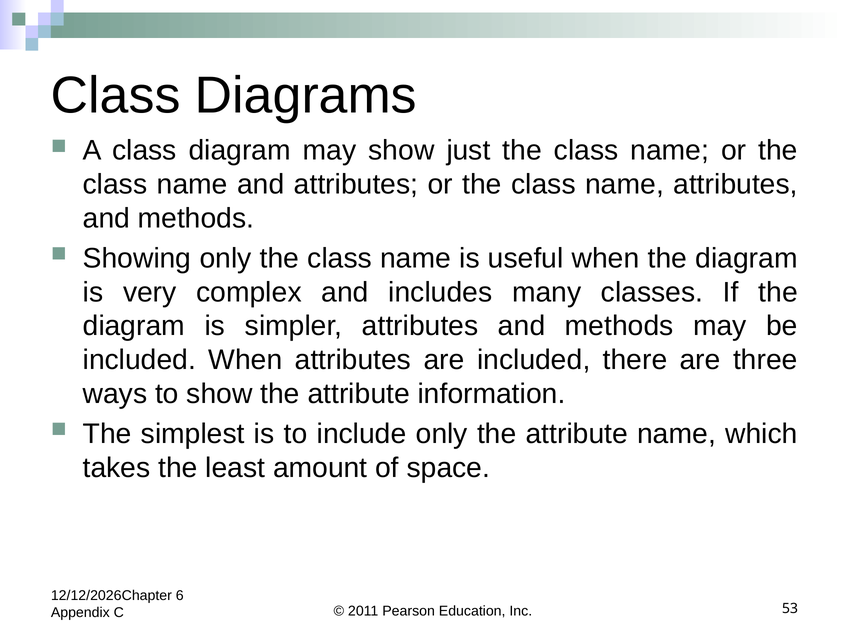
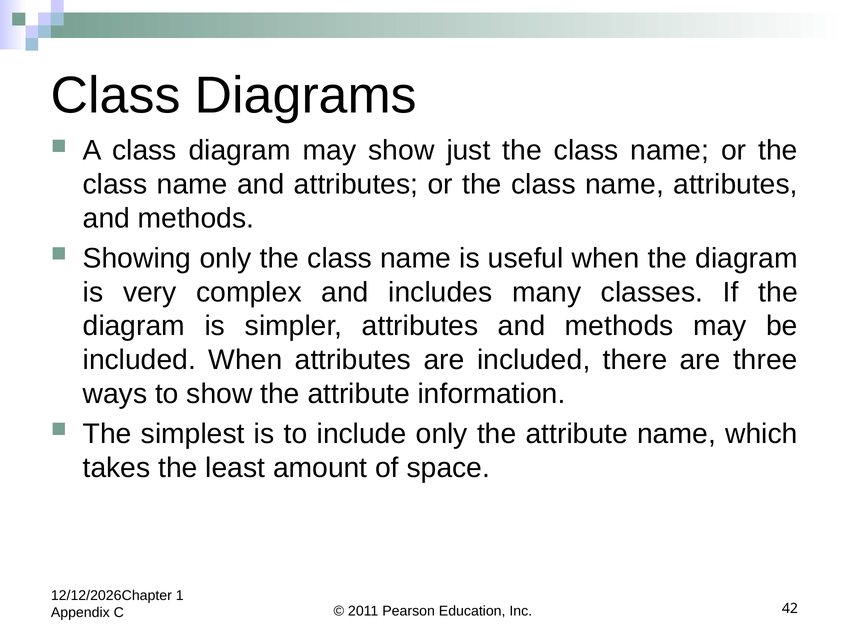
6: 6 -> 1
53: 53 -> 42
